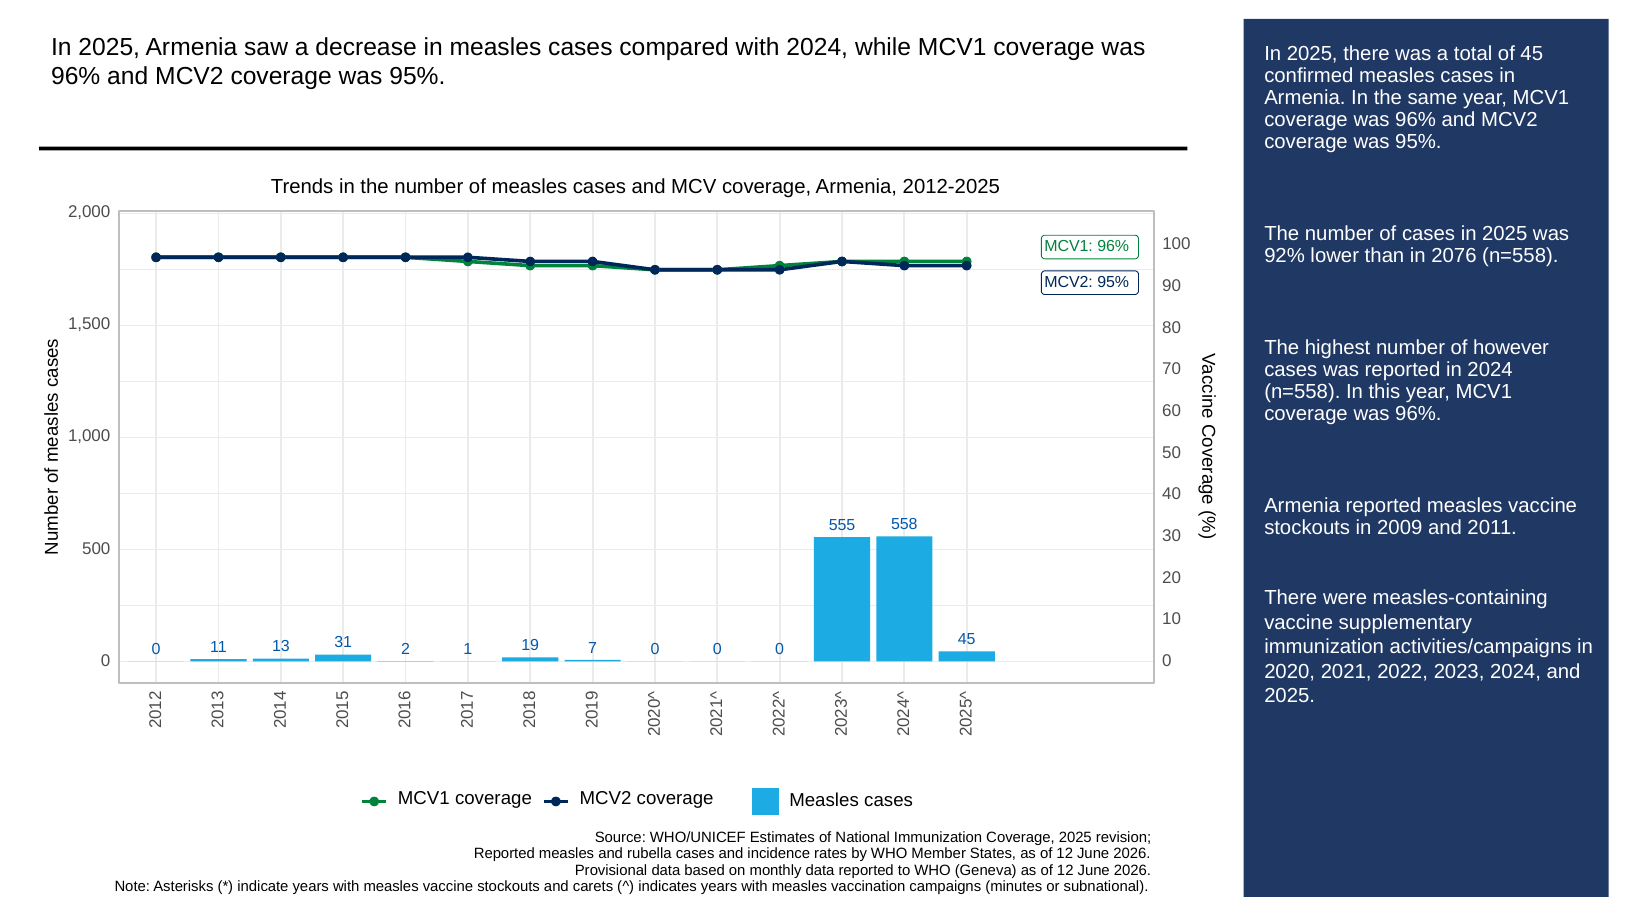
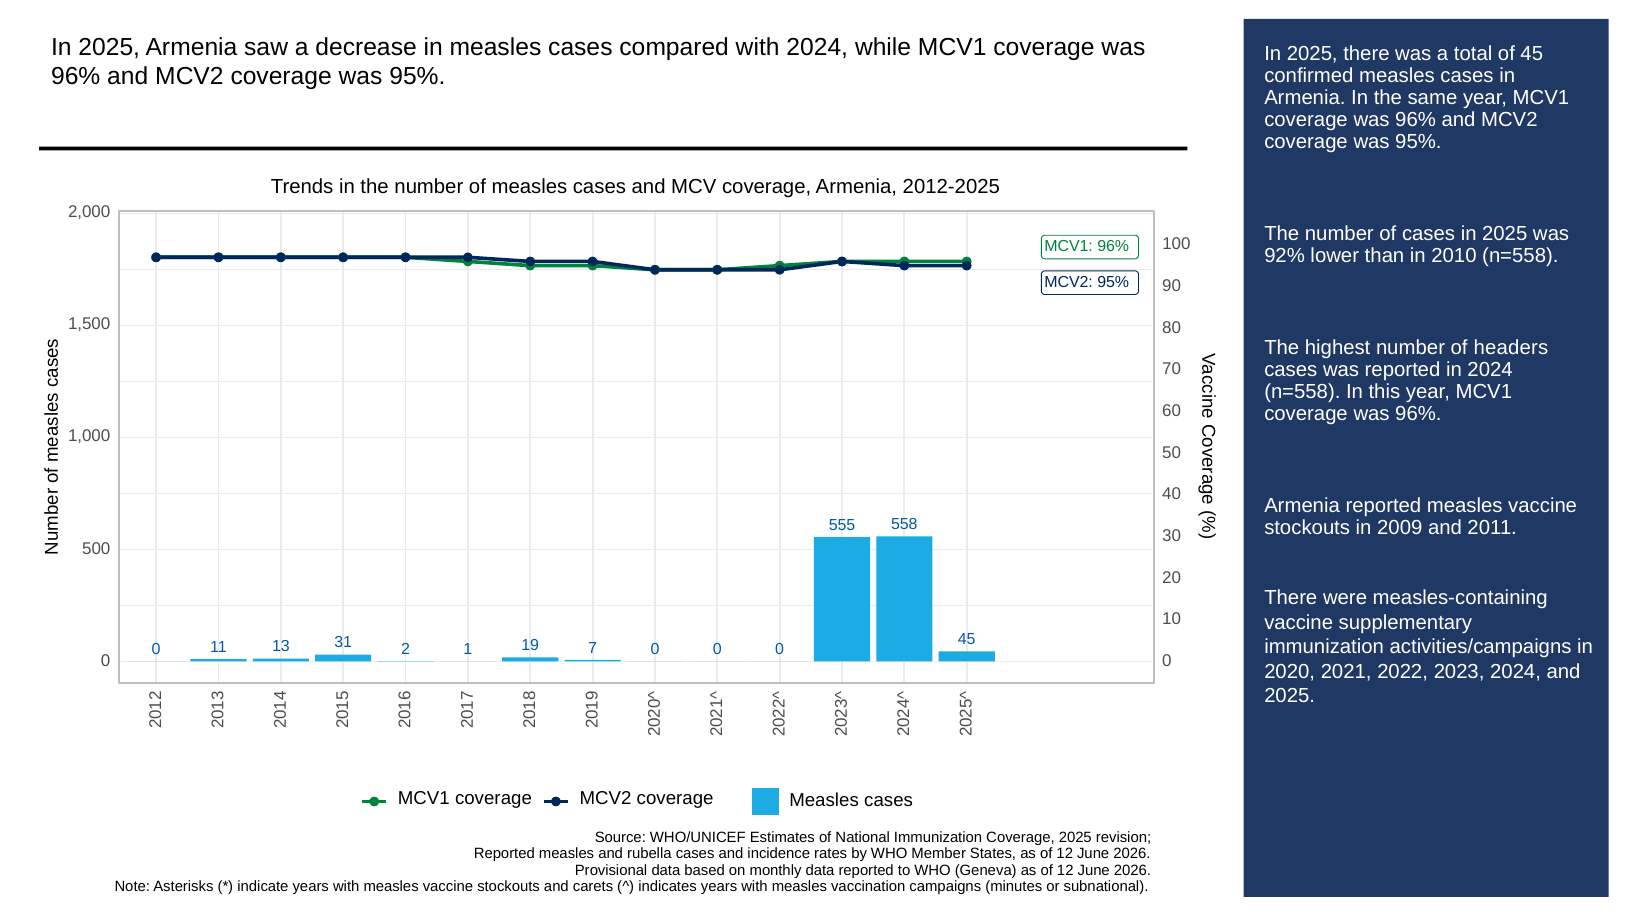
2076: 2076 -> 2010
however: however -> headers
